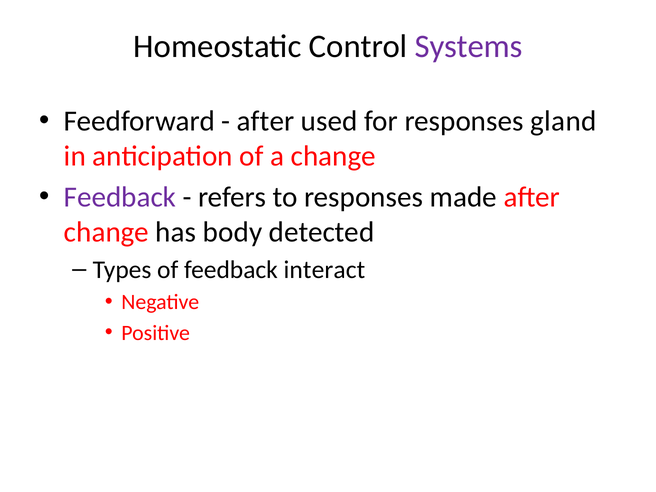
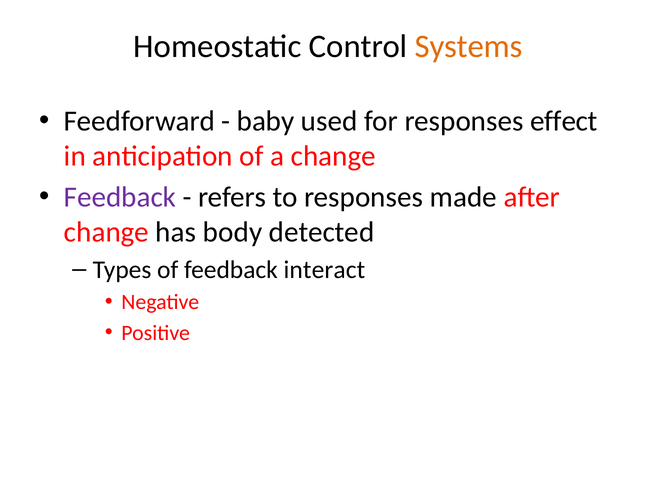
Systems colour: purple -> orange
after at (266, 121): after -> baby
gland: gland -> effect
